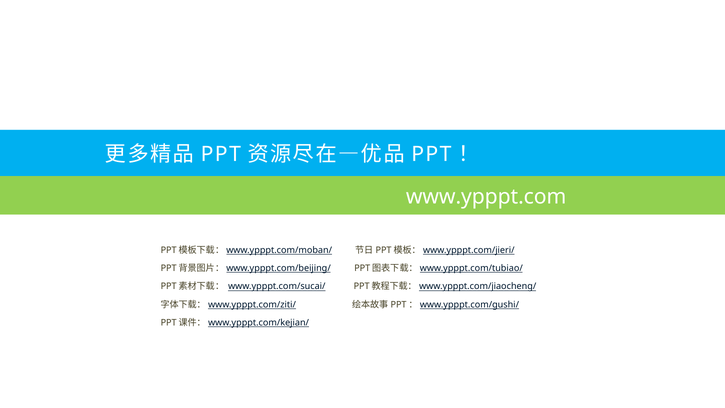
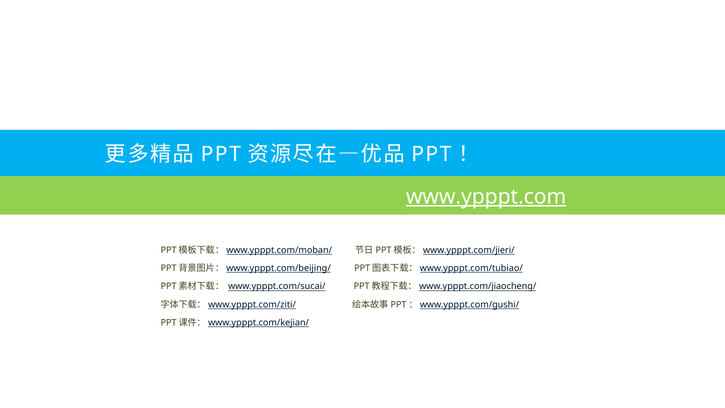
www.ypppt.com underline: none -> present
